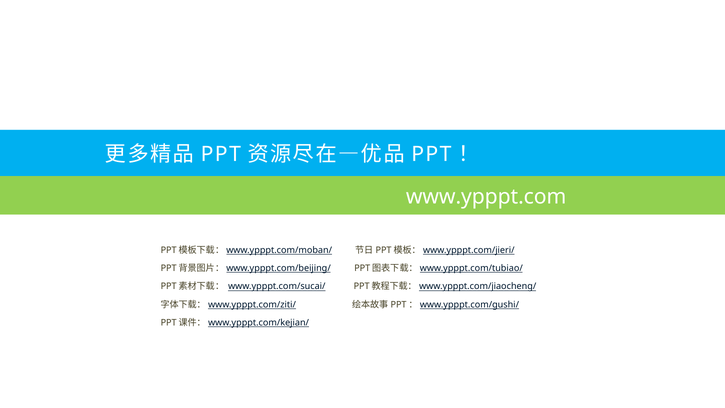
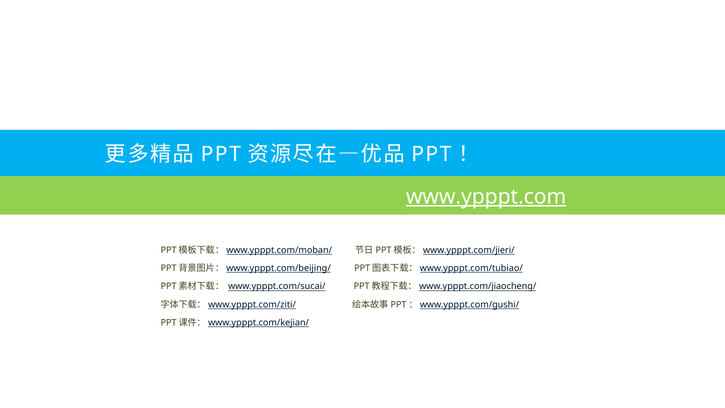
www.ypppt.com underline: none -> present
